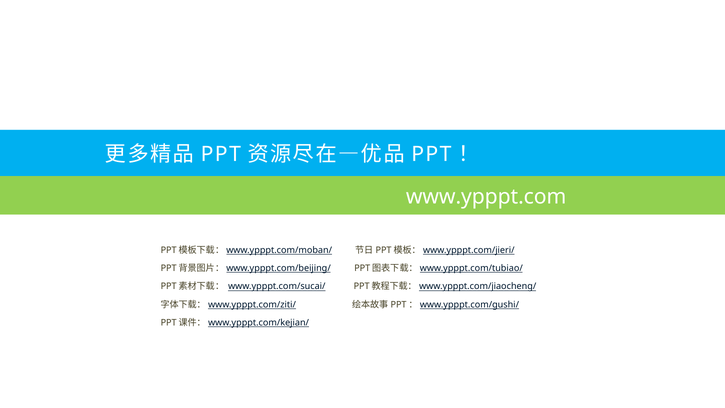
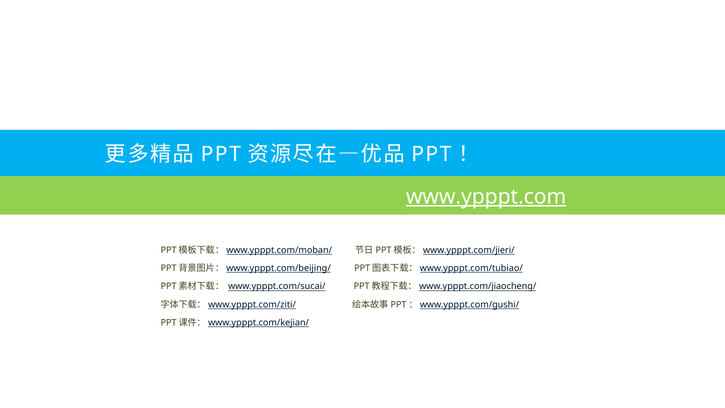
www.ypppt.com underline: none -> present
